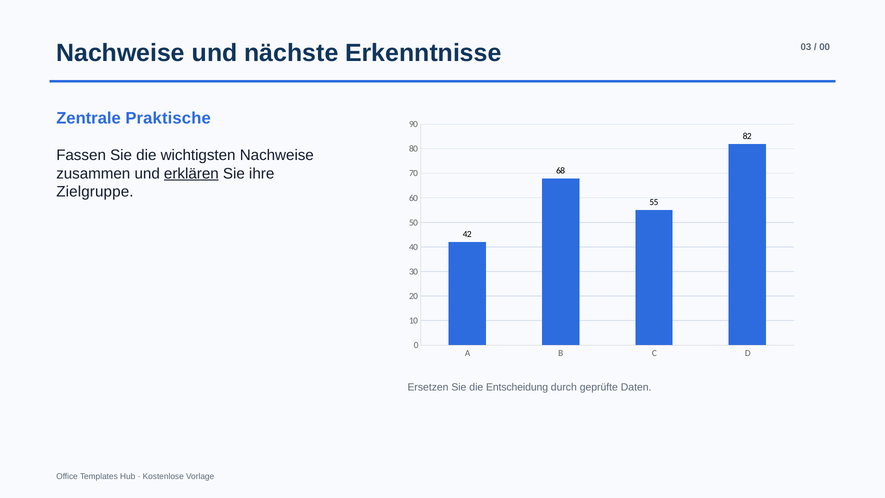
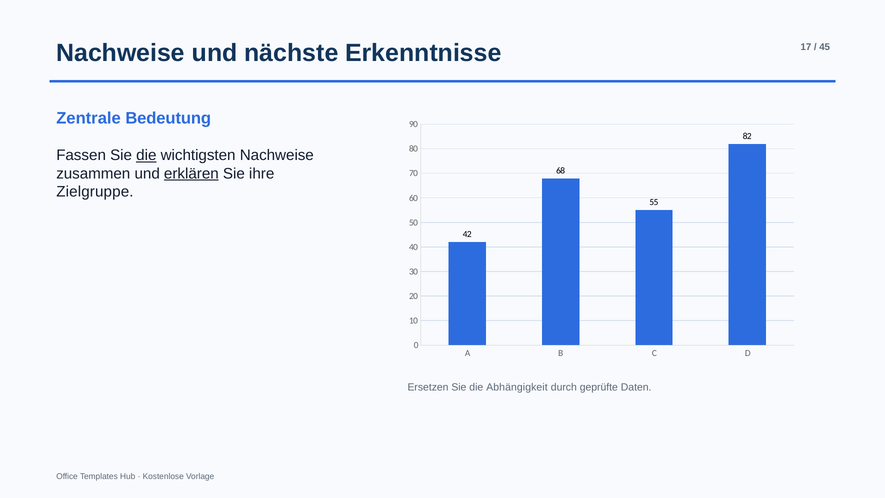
03: 03 -> 17
00: 00 -> 45
Praktische: Praktische -> Bedeutung
die at (146, 155) underline: none -> present
Entscheidung: Entscheidung -> Abhängigkeit
